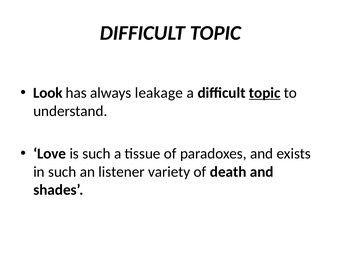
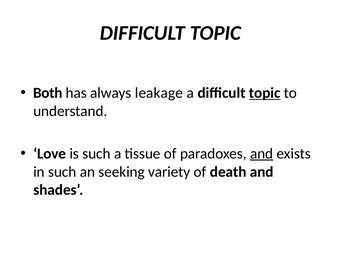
Look: Look -> Both
and at (262, 153) underline: none -> present
listener: listener -> seeking
